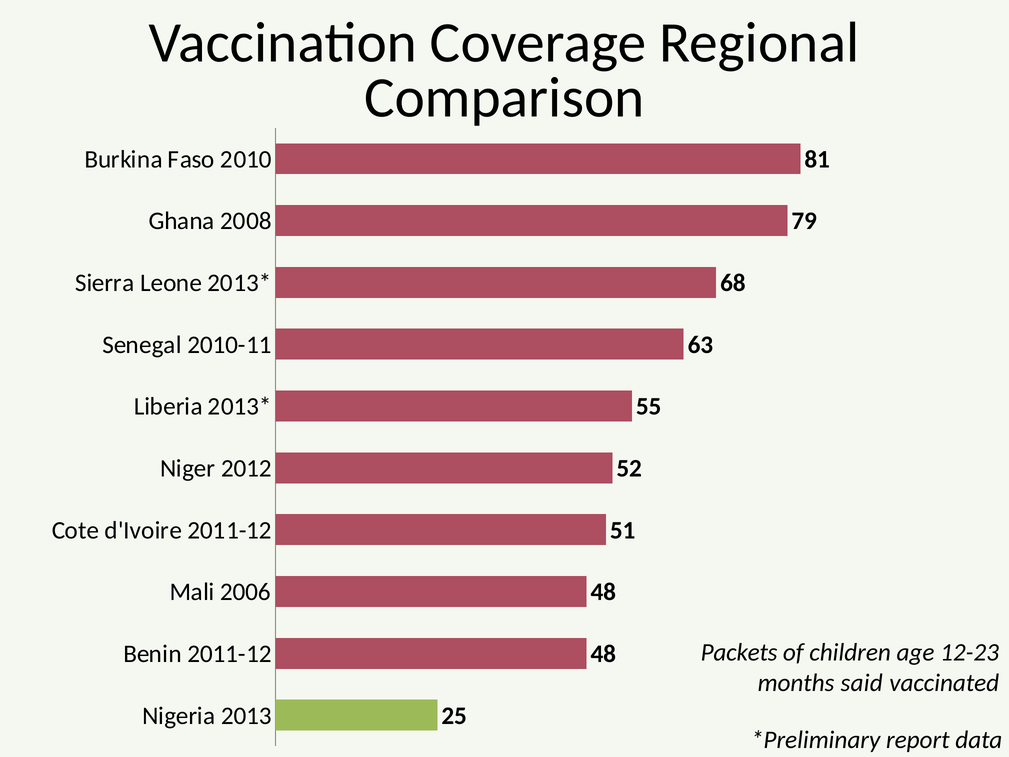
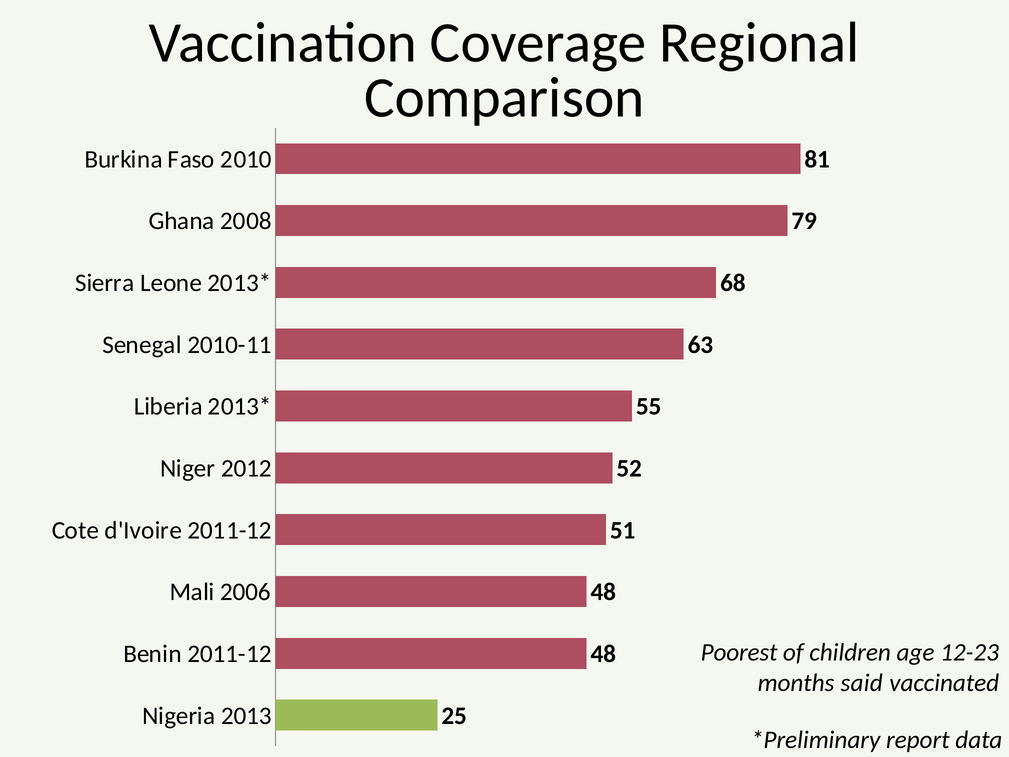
Packets: Packets -> Poorest
